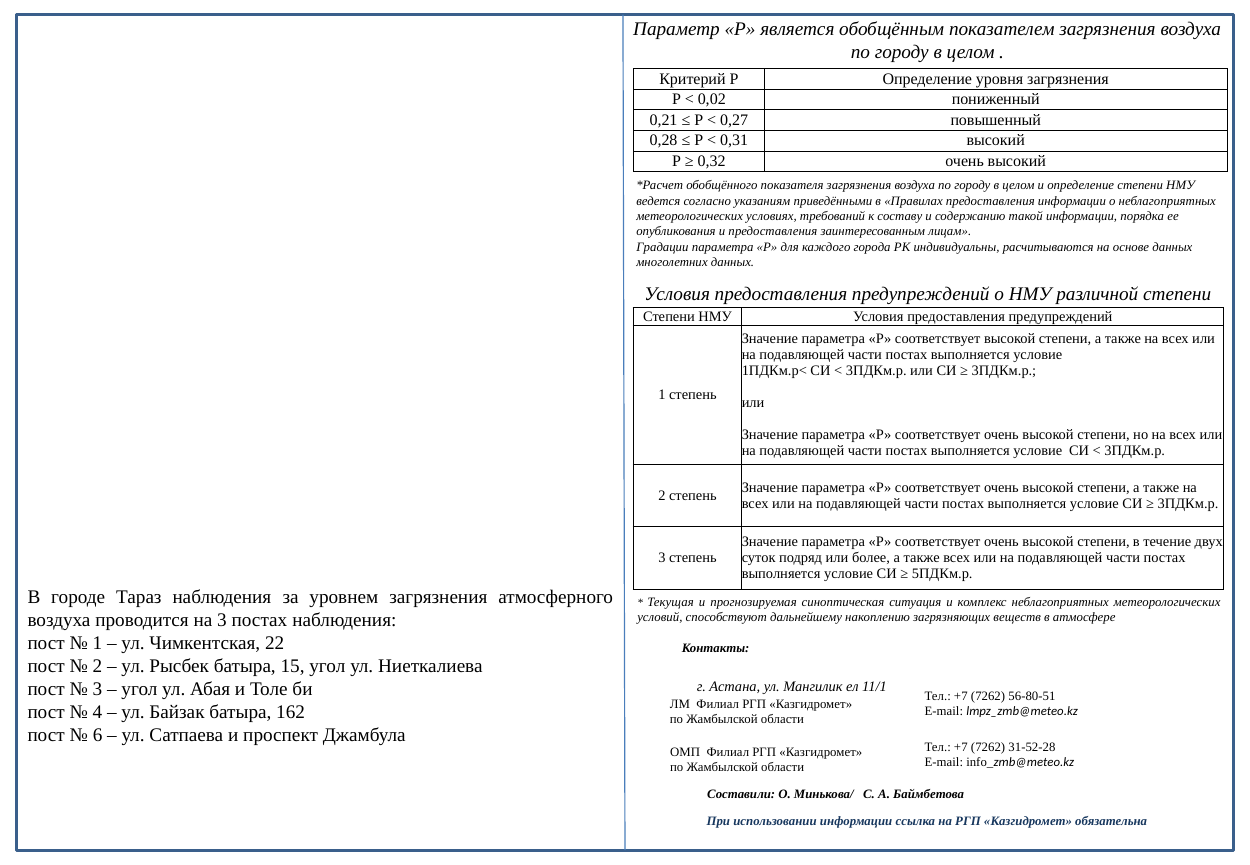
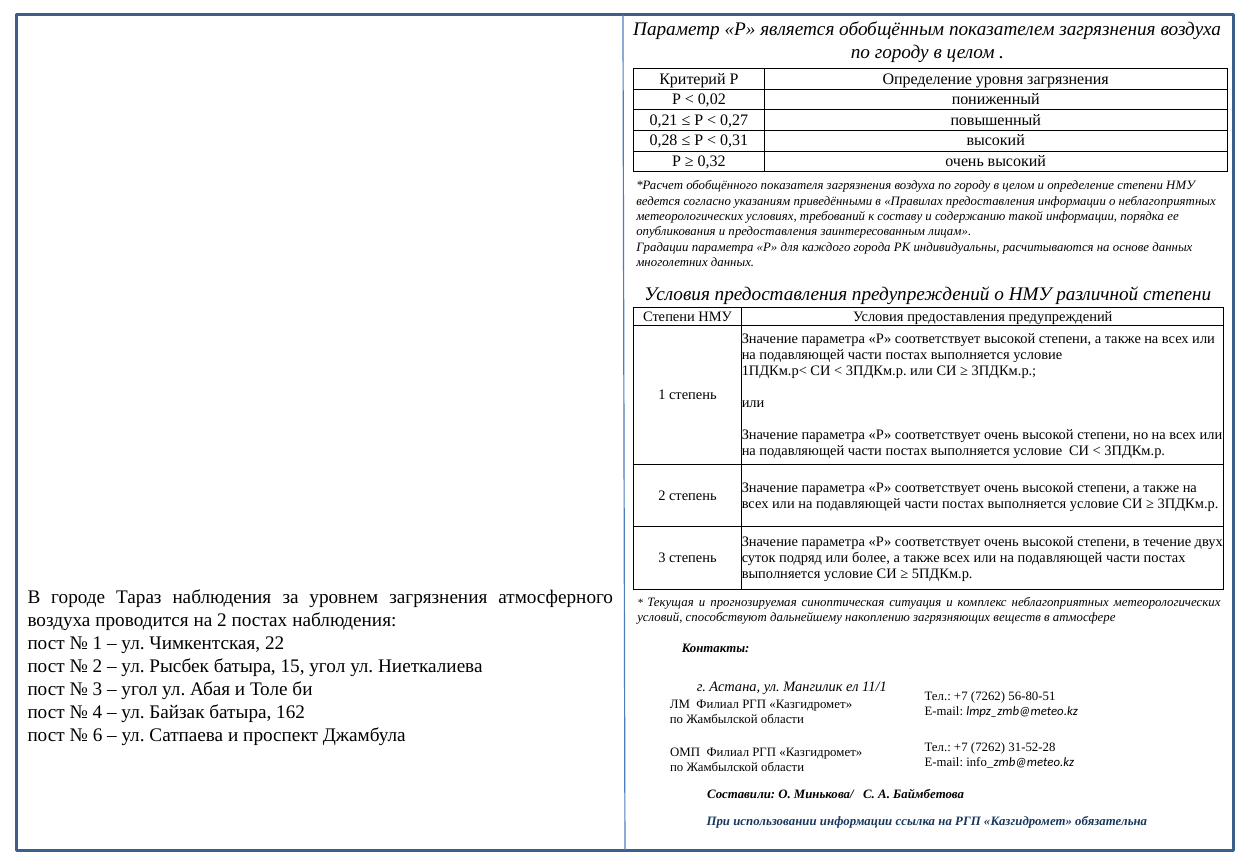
на 3: 3 -> 2
